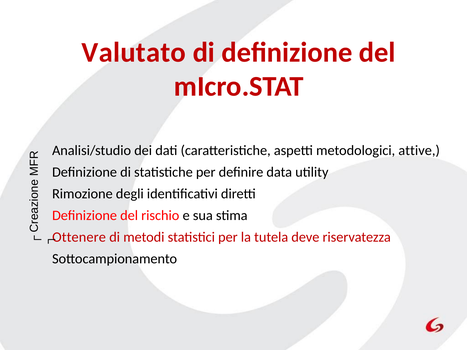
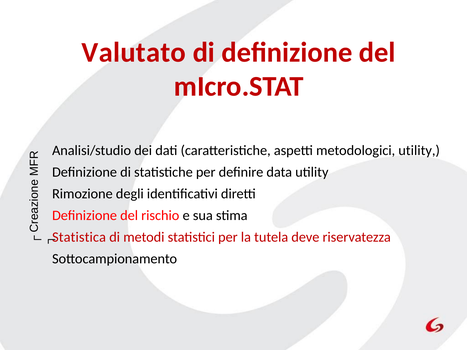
metodologici attive: attive -> utility
Ottenere: Ottenere -> Statistica
